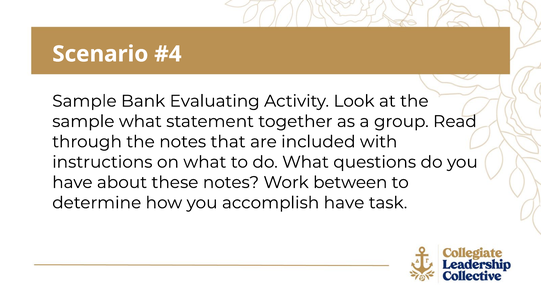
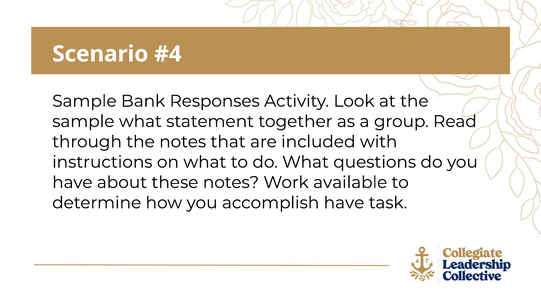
Evaluating: Evaluating -> Responses
between: between -> available
